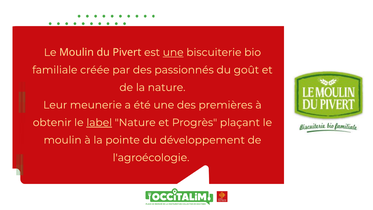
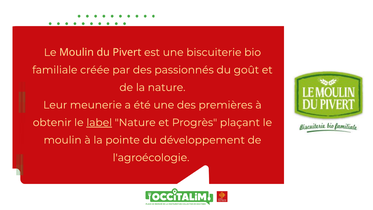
une at (173, 52) underline: present -> none
